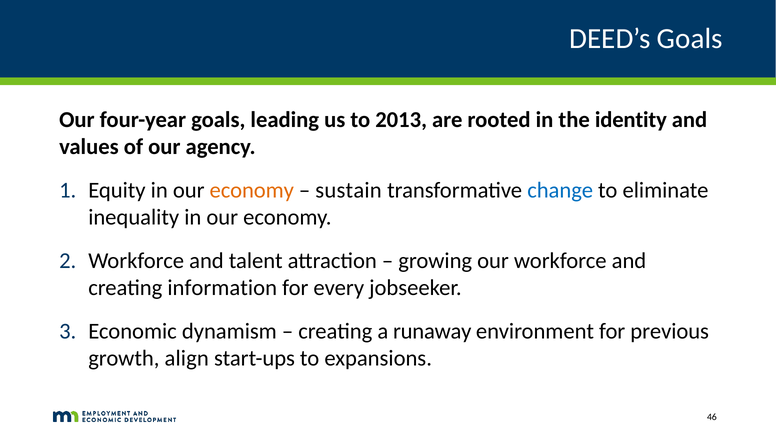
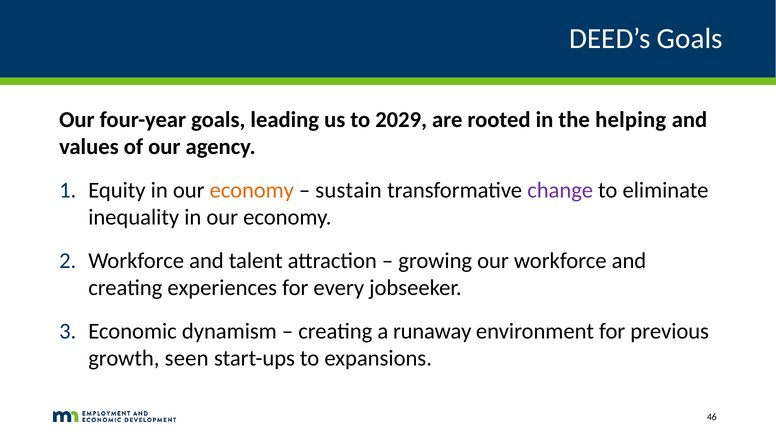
2013: 2013 -> 2029
identity: identity -> helping
change colour: blue -> purple
information: information -> experiences
align: align -> seen
